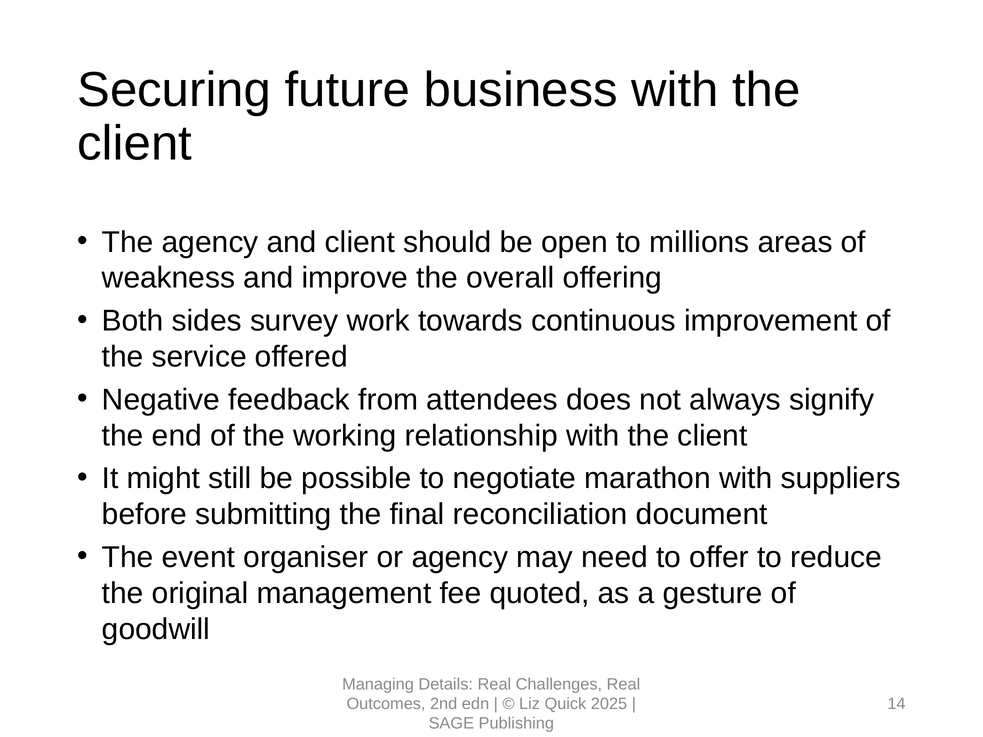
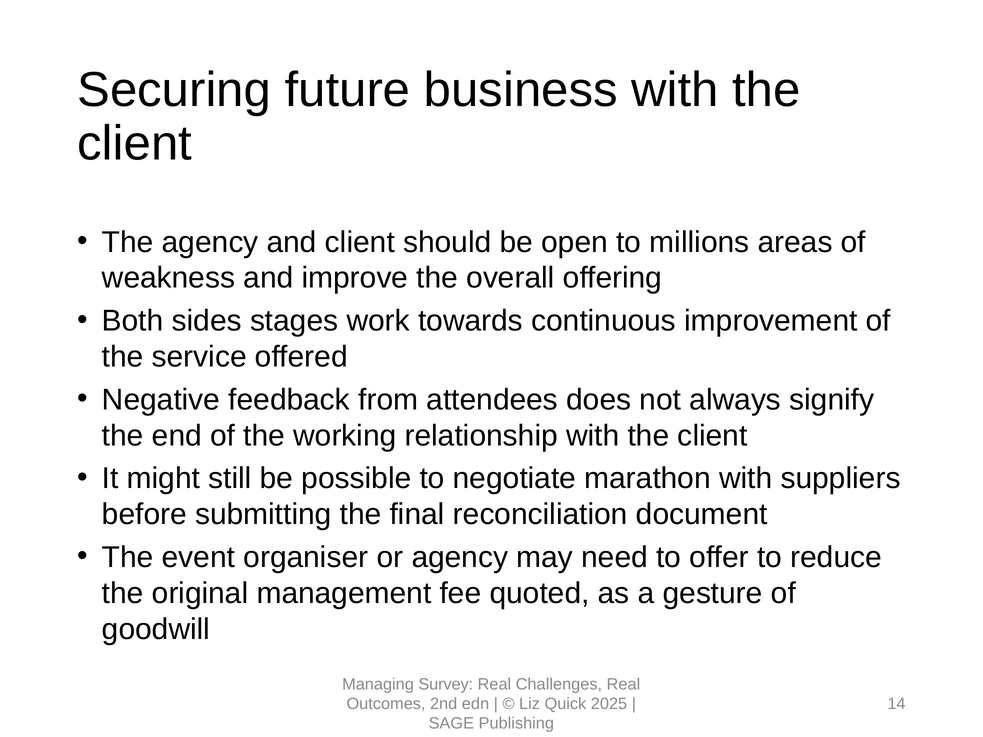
survey: survey -> stages
Details: Details -> Survey
